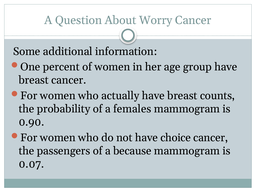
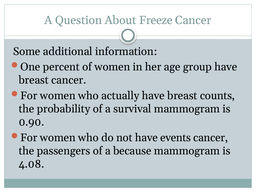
Worry: Worry -> Freeze
females: females -> survival
choice: choice -> events
0.07: 0.07 -> 4.08
